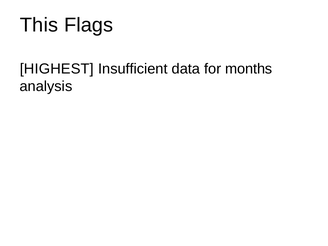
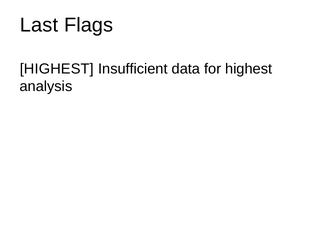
This: This -> Last
for months: months -> highest
